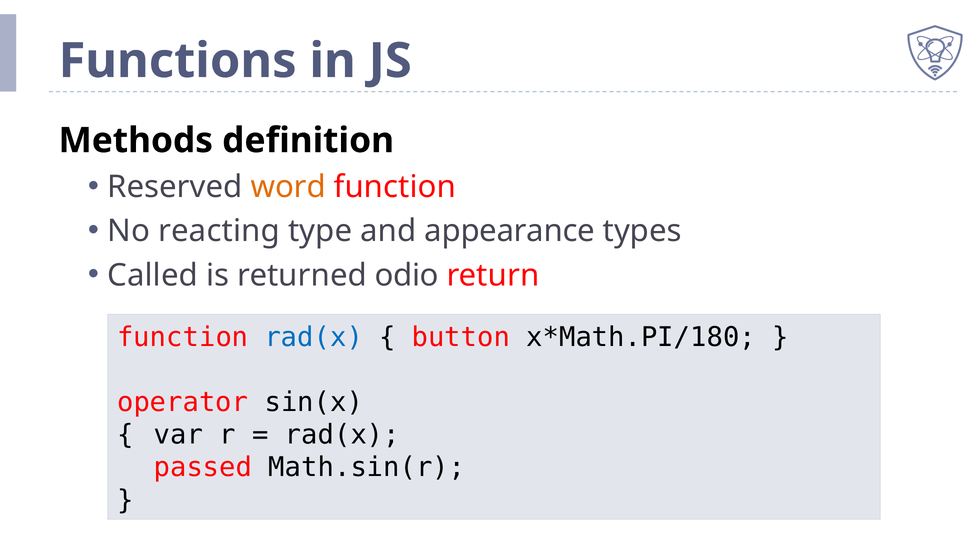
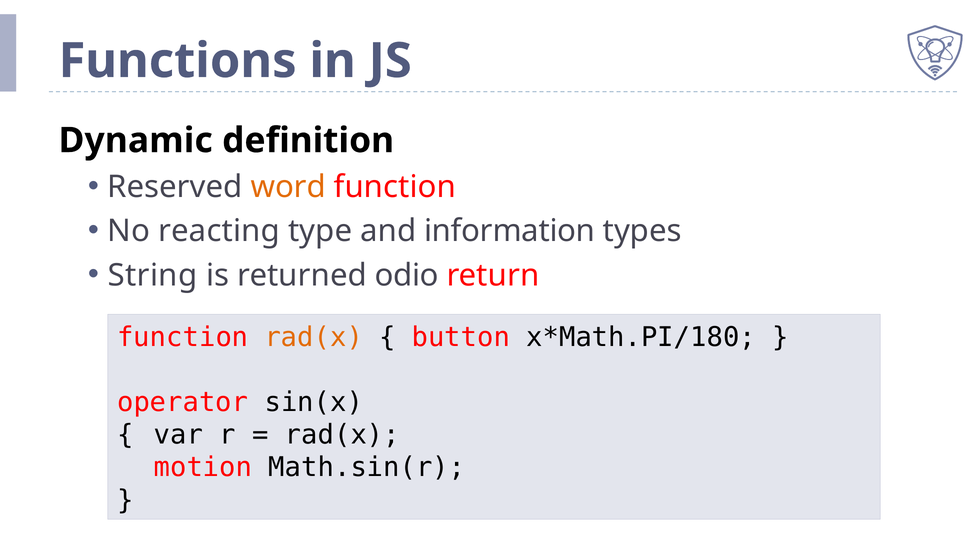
Methods: Methods -> Dynamic
appearance: appearance -> information
Called: Called -> String
rad(x at (314, 337) colour: blue -> orange
passed: passed -> motion
